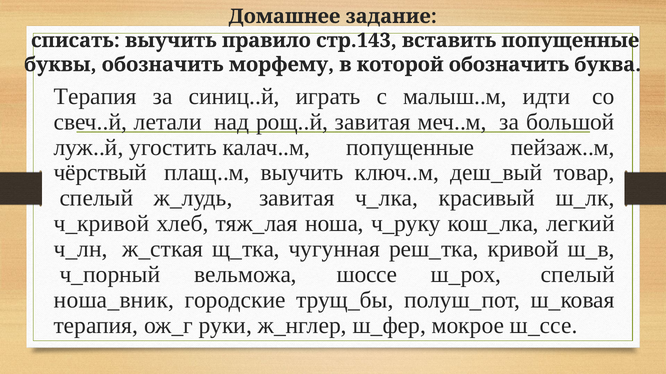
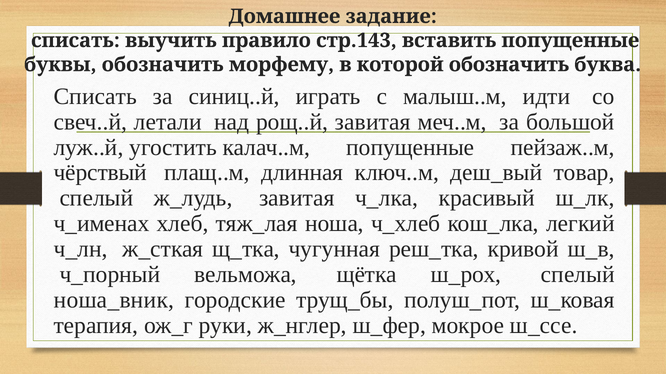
Терапия at (95, 97): Терапия -> Списать
плащ..м выучить: выучить -> длинная
ч_кривой: ч_кривой -> ч_именах
ч_руку: ч_руку -> ч_хлеб
шоссе: шоссе -> щётка
